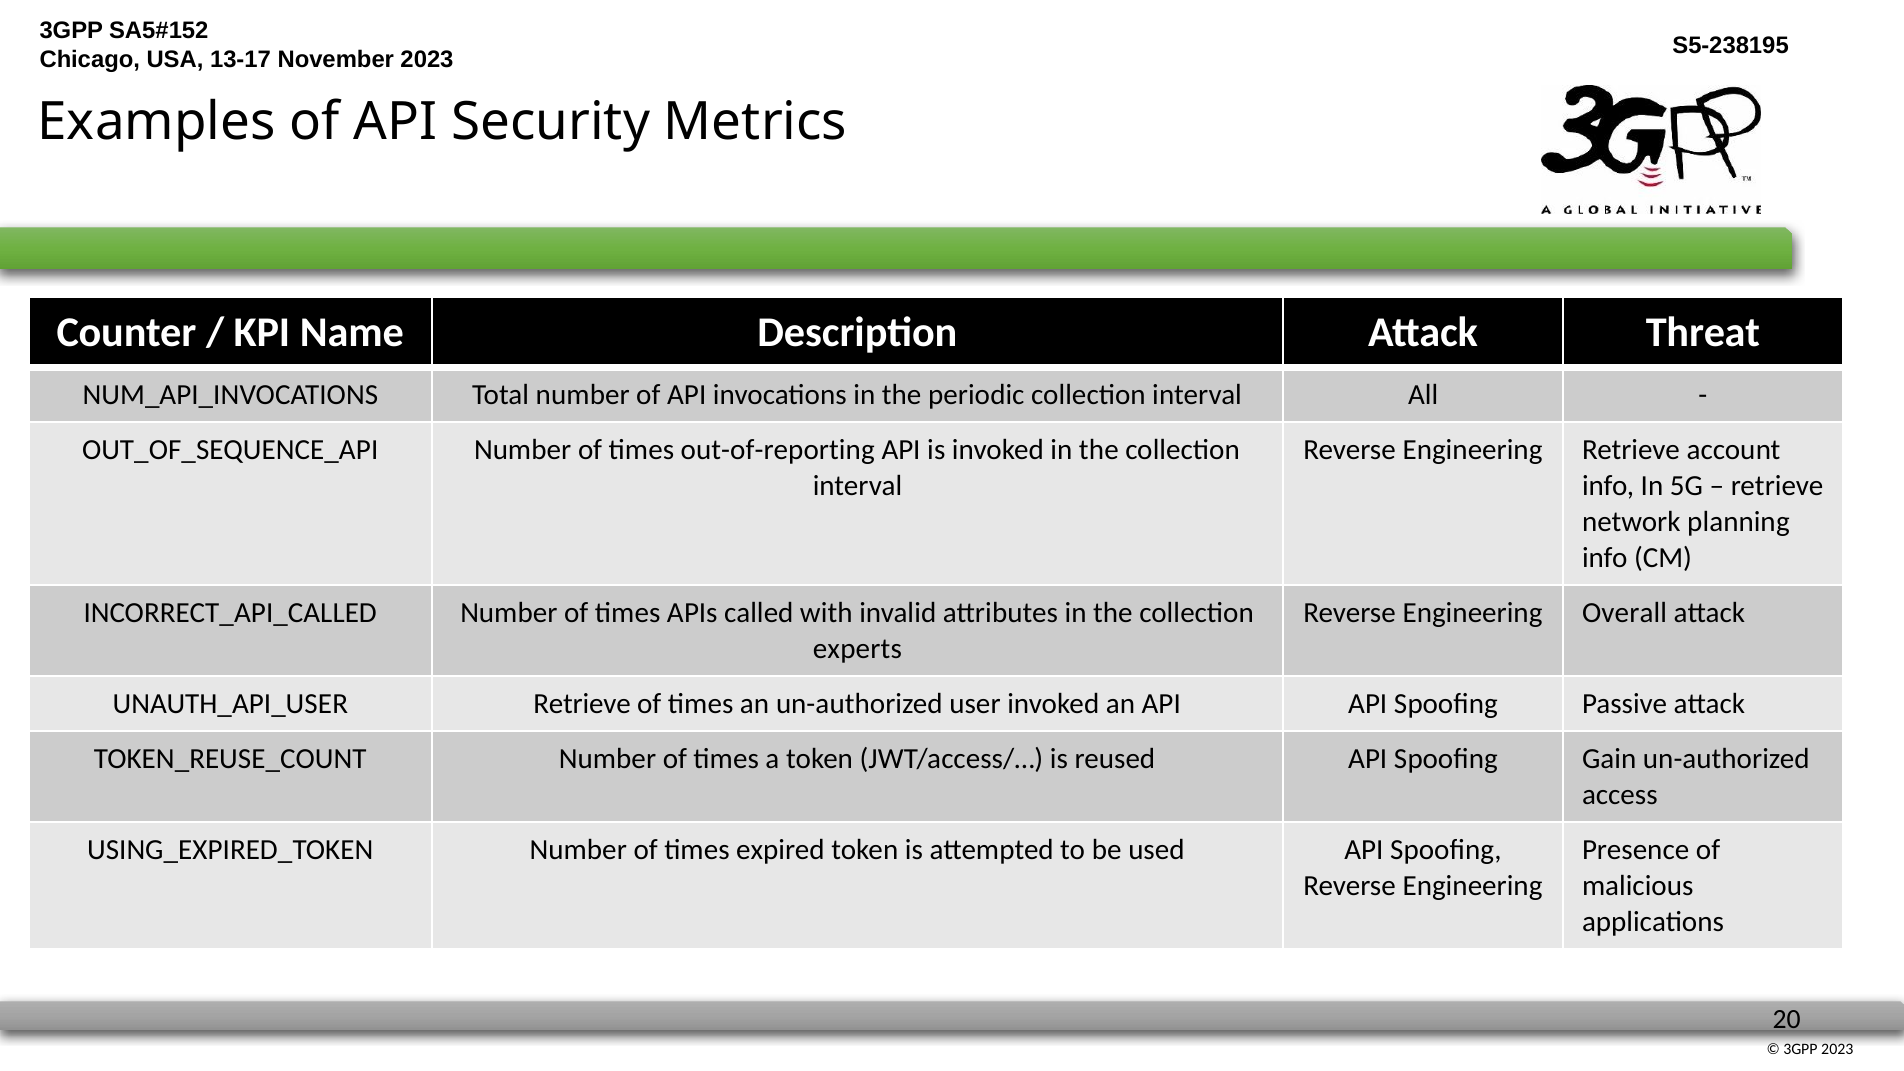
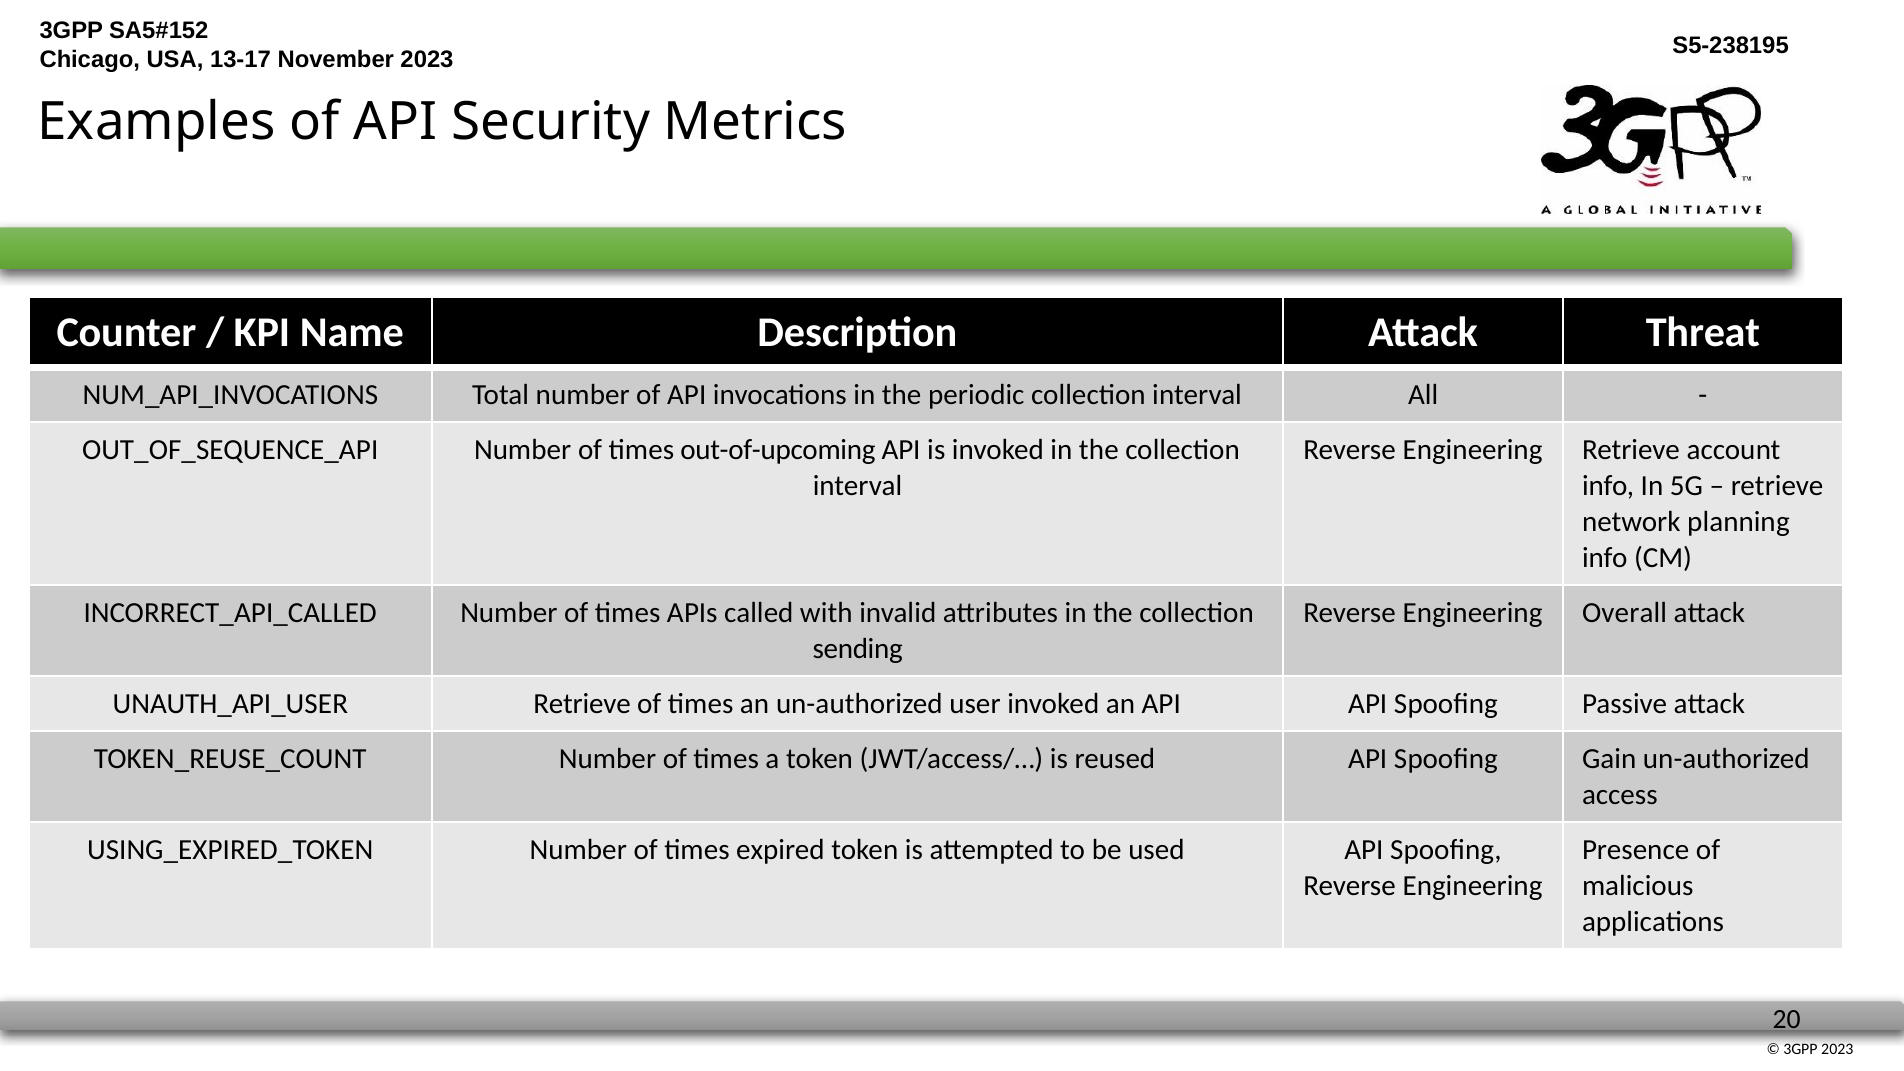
out-of-reporting: out-of-reporting -> out-of-upcoming
experts: experts -> sending
